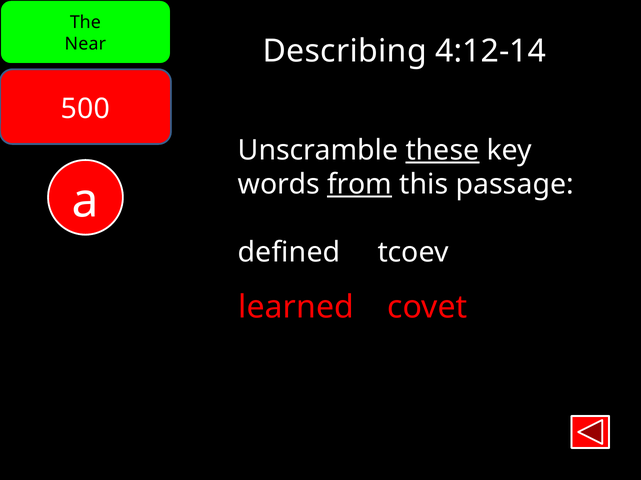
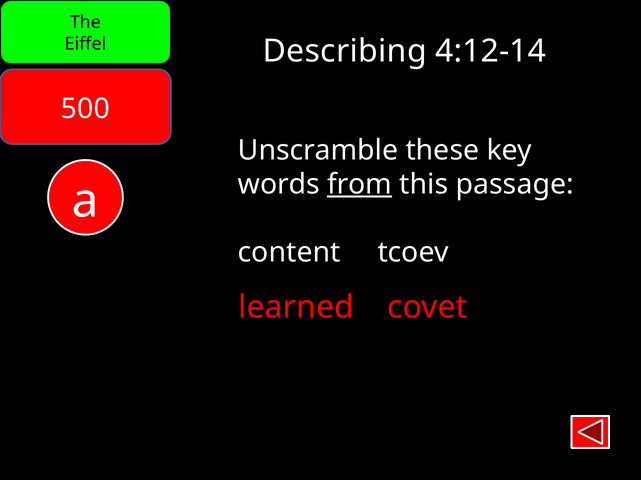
Near: Near -> Eiffel
these underline: present -> none
defined: defined -> content
